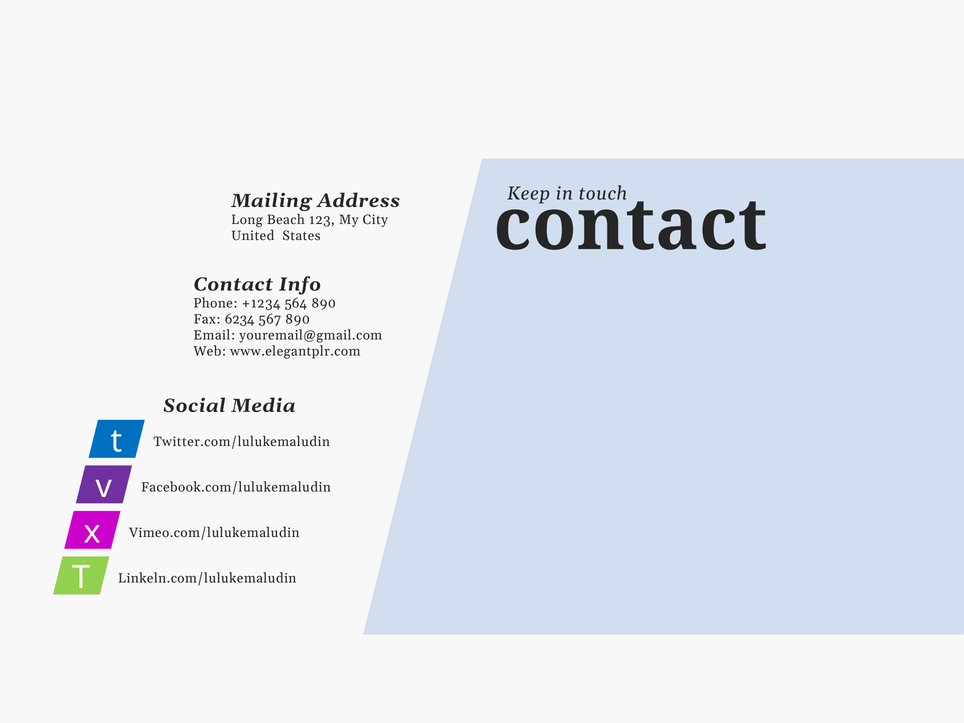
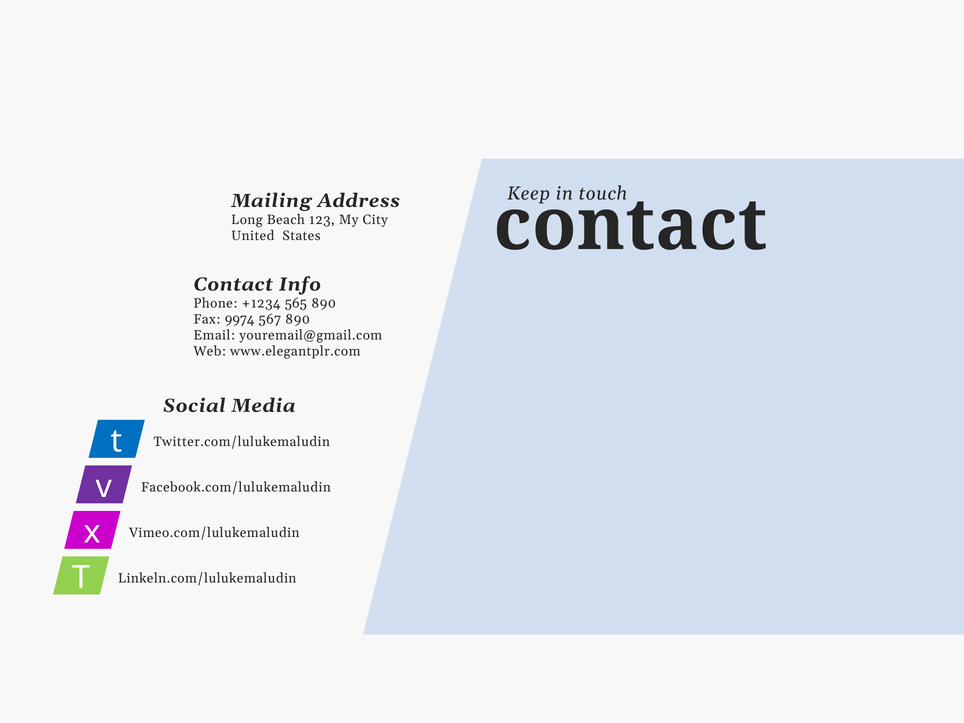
564: 564 -> 565
6234: 6234 -> 9974
